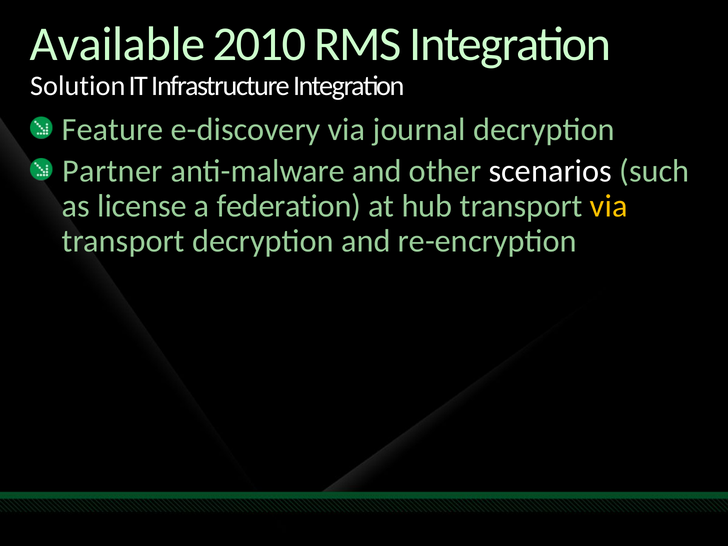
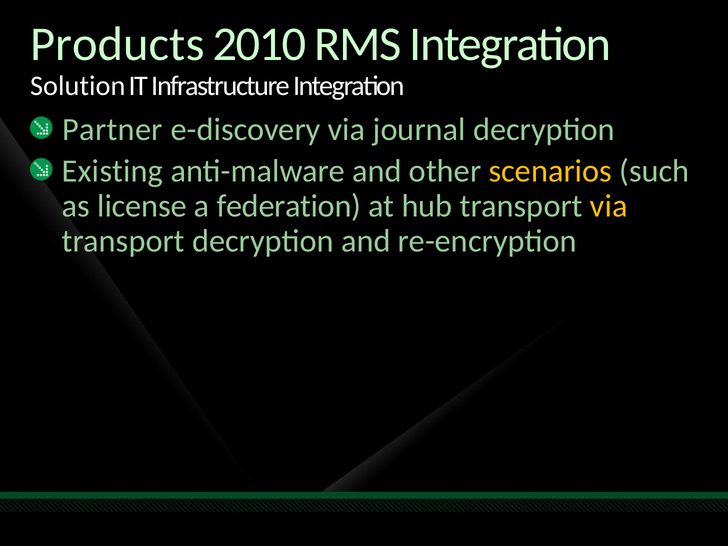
Available: Available -> Products
Feature: Feature -> Partner
Partner: Partner -> Existing
scenarios colour: white -> yellow
